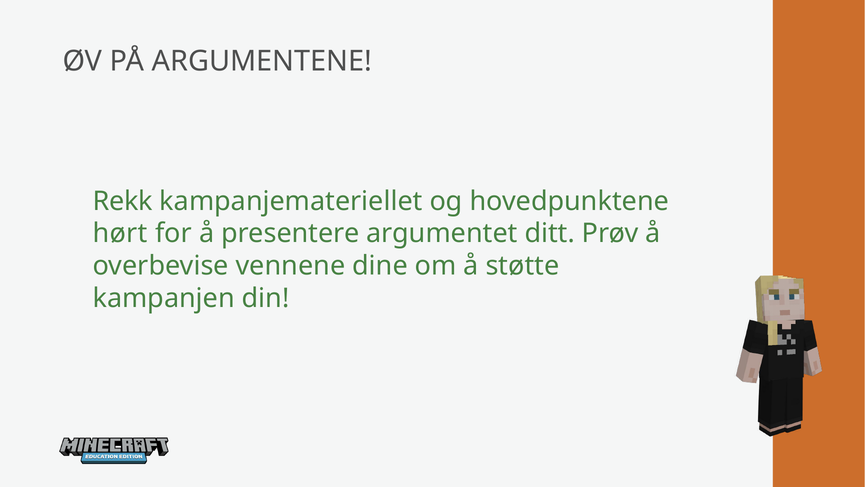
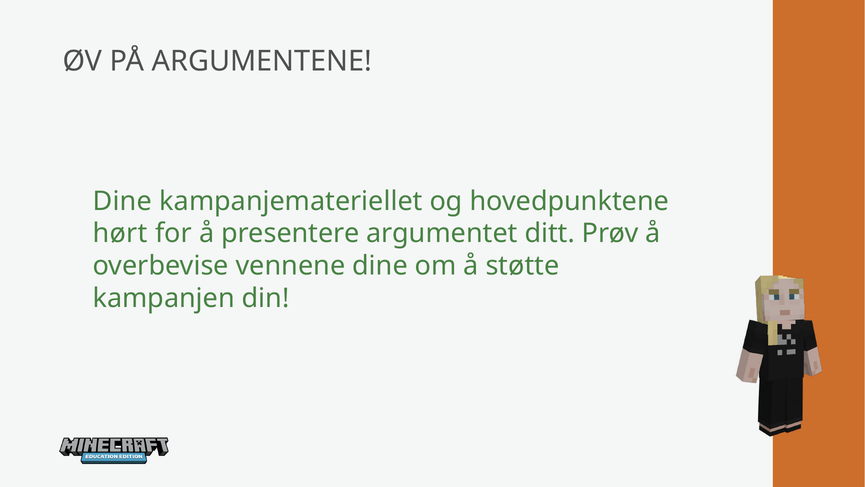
Rekk at (123, 201): Rekk -> Dine
